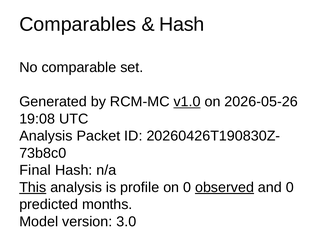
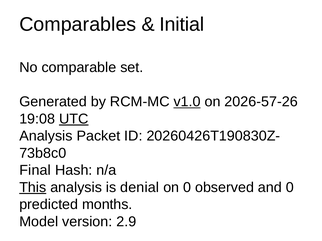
Hash at (182, 24): Hash -> Initial
2026-05-26: 2026-05-26 -> 2026-57-26
UTC underline: none -> present
profile: profile -> denial
observed underline: present -> none
3.0: 3.0 -> 2.9
